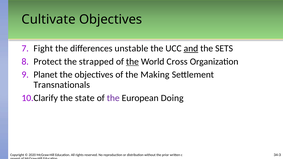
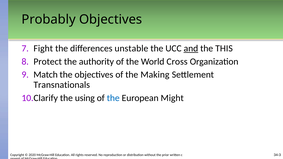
Cultivate: Cultivate -> Probably
SETS: SETS -> THIS
strapped: strapped -> authority
the at (132, 62) underline: present -> none
Planet: Planet -> Match
state: state -> using
the at (113, 98) colour: purple -> blue
Doing: Doing -> Might
